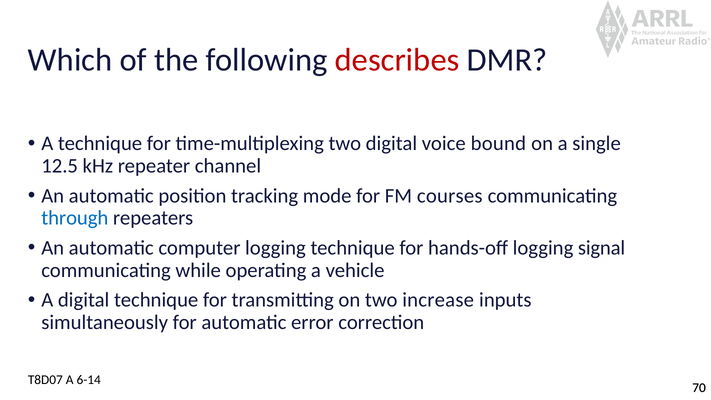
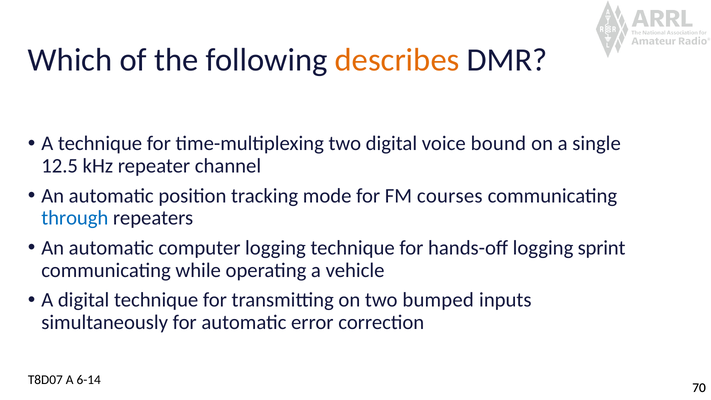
describes colour: red -> orange
signal: signal -> sprint
increase: increase -> bumped
